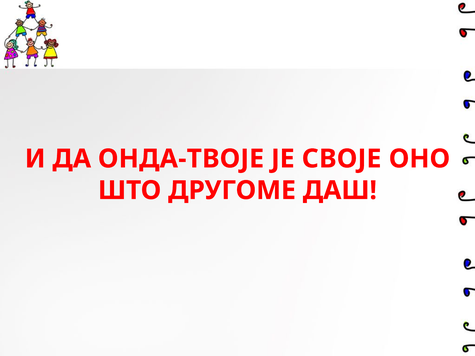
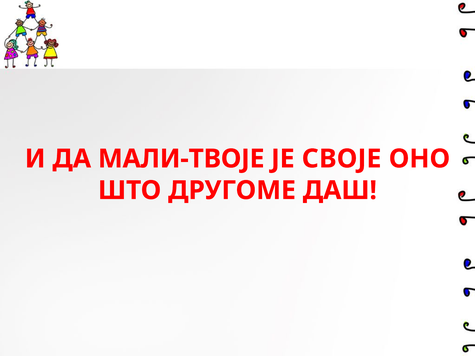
ОНДА-ТВОЈЕ: ОНДА-ТВОЈЕ -> МАЛИ-ТВОЈЕ
